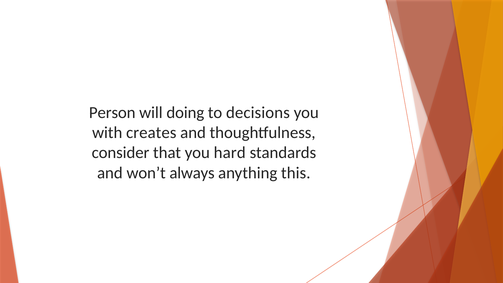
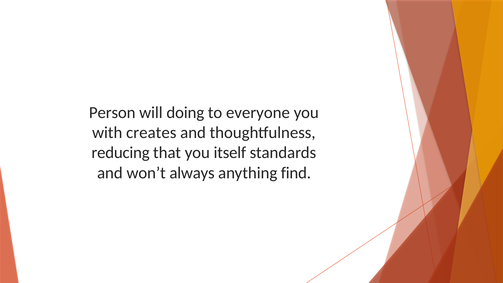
decisions: decisions -> everyone
consider: consider -> reducing
hard: hard -> itself
this: this -> find
